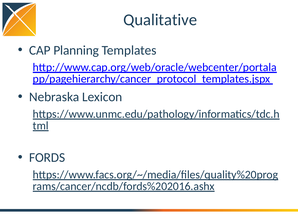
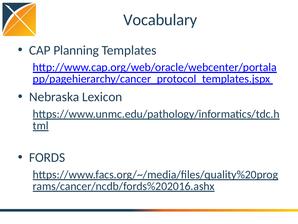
Qualitative: Qualitative -> Vocabulary
